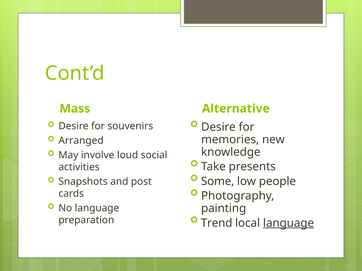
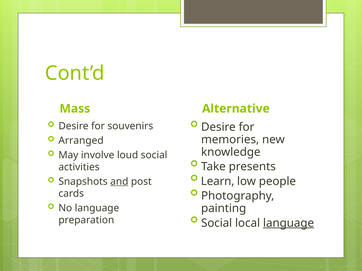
Some: Some -> Learn
and underline: none -> present
Trend at (217, 223): Trend -> Social
